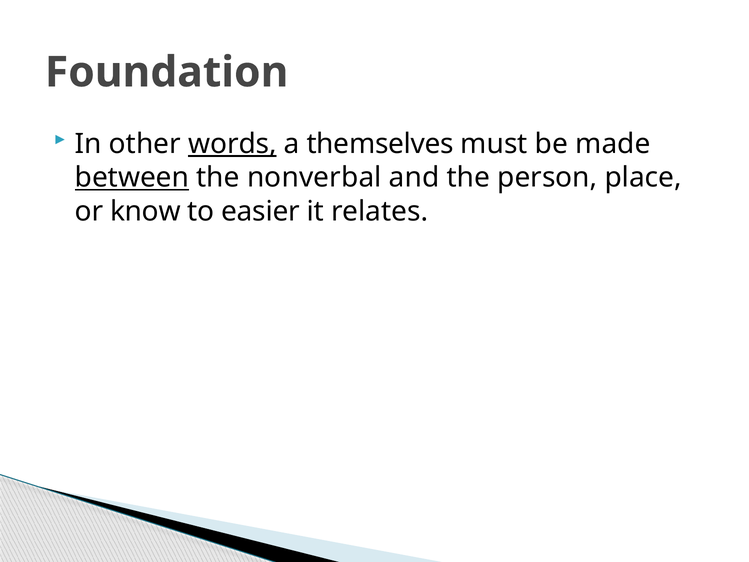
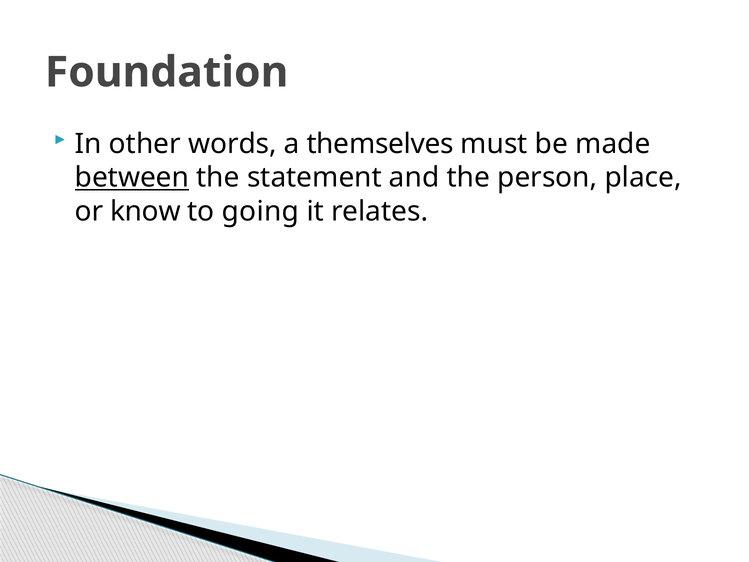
words underline: present -> none
nonverbal: nonverbal -> statement
easier: easier -> going
